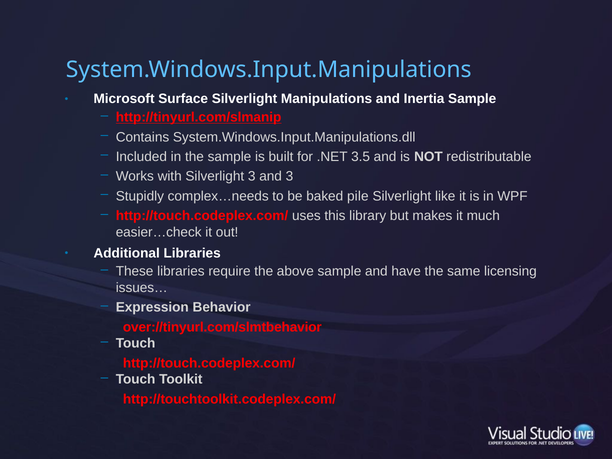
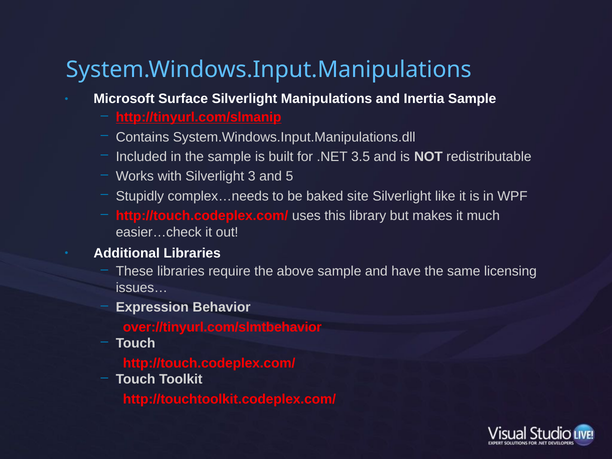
and 3: 3 -> 5
pile: pile -> site
